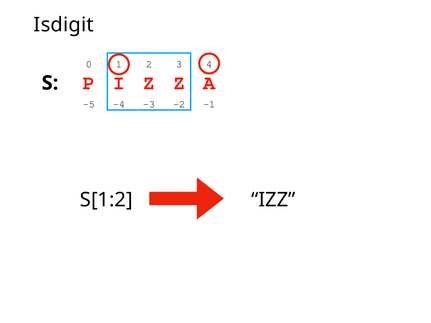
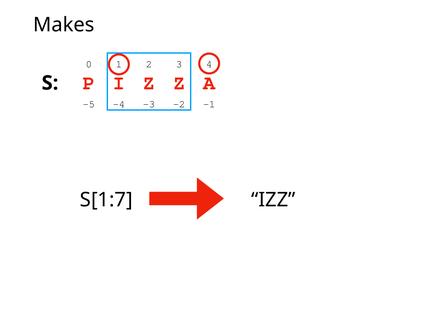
Isdigit: Isdigit -> Makes
S[1:2: S[1:2 -> S[1:7
